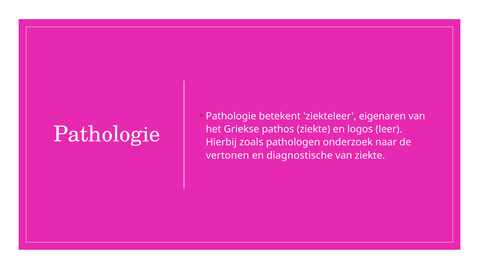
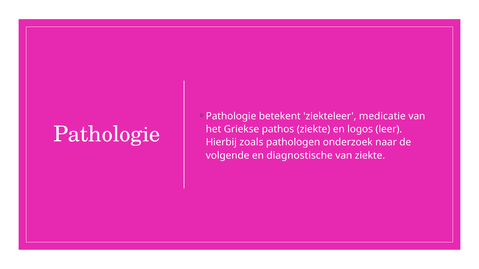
eigenaren: eigenaren -> medicatie
vertonen: vertonen -> volgende
